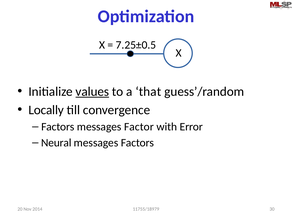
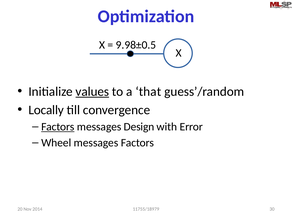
7.25±0.5: 7.25±0.5 -> 9.98±0.5
Factors at (58, 127) underline: none -> present
Factor: Factor -> Design
Neural: Neural -> Wheel
